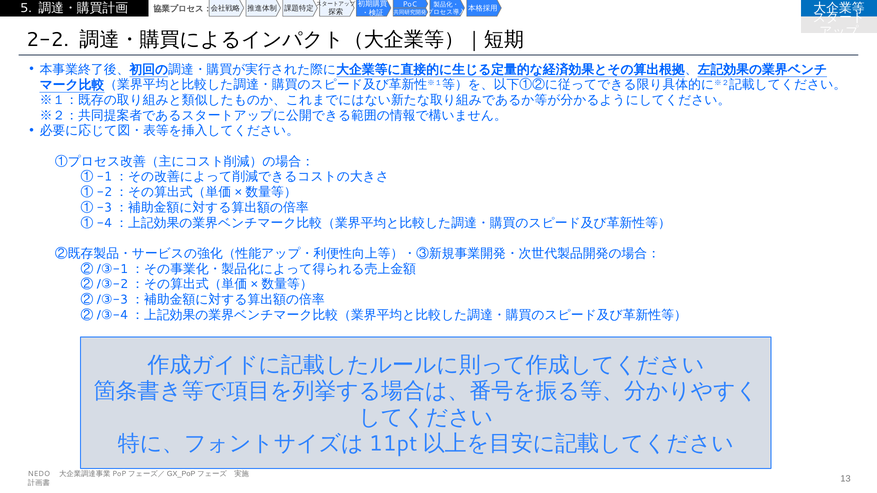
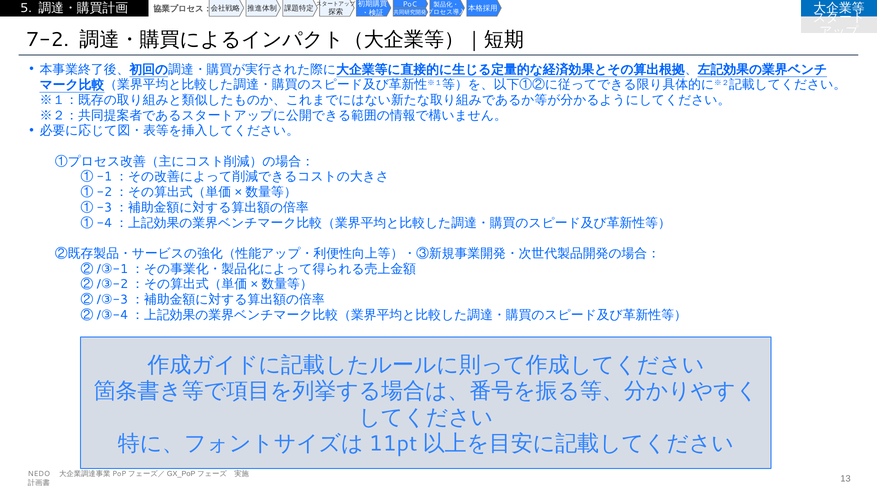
2-2: 2-2 -> 7-2
